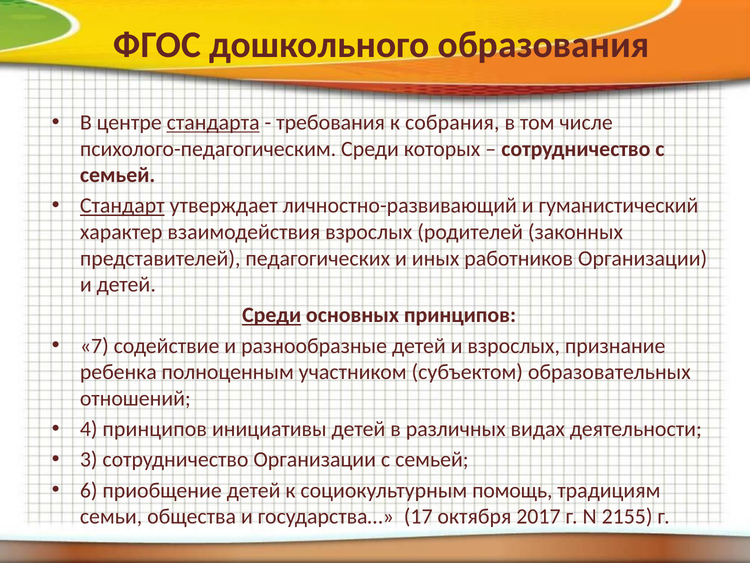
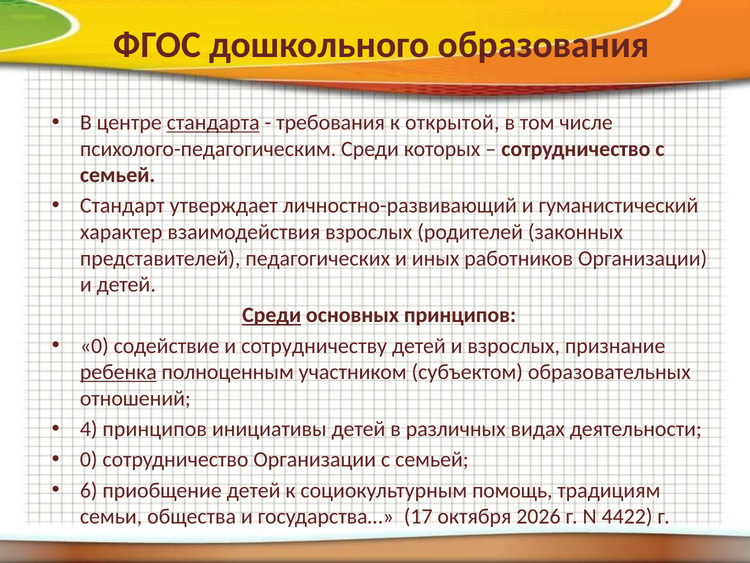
собрания: собрания -> открытой
Стандарт underline: present -> none
7 at (94, 346): 7 -> 0
разнообразные: разнообразные -> сотрудничеству
ребенка underline: none -> present
3 at (89, 459): 3 -> 0
2017: 2017 -> 2026
2155: 2155 -> 4422
